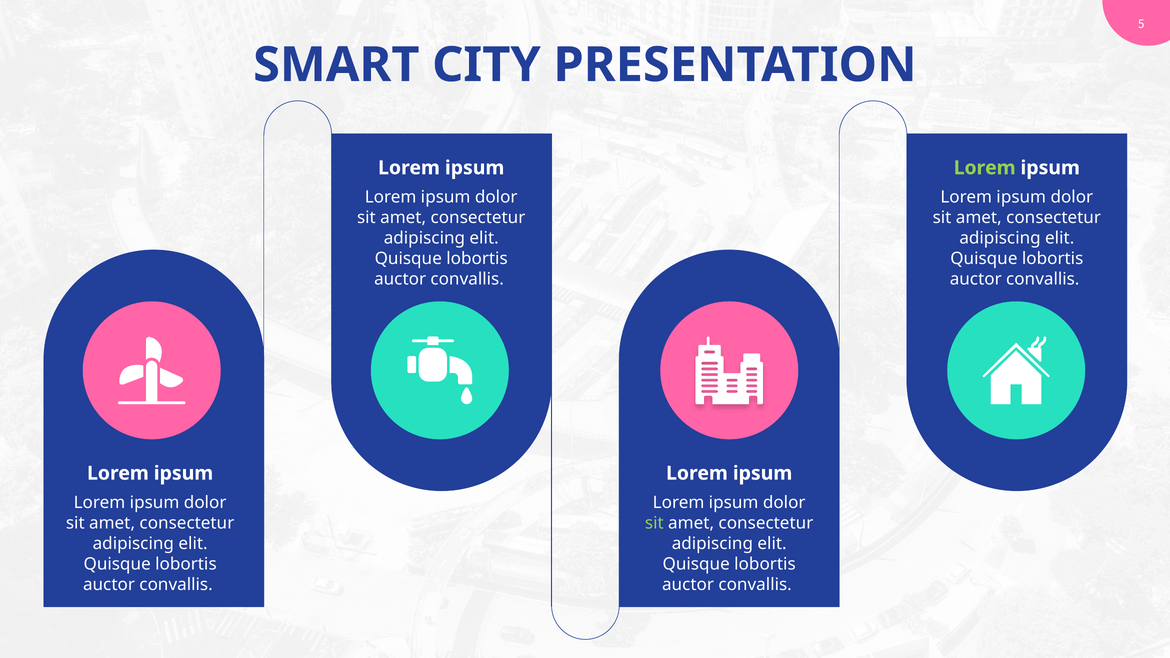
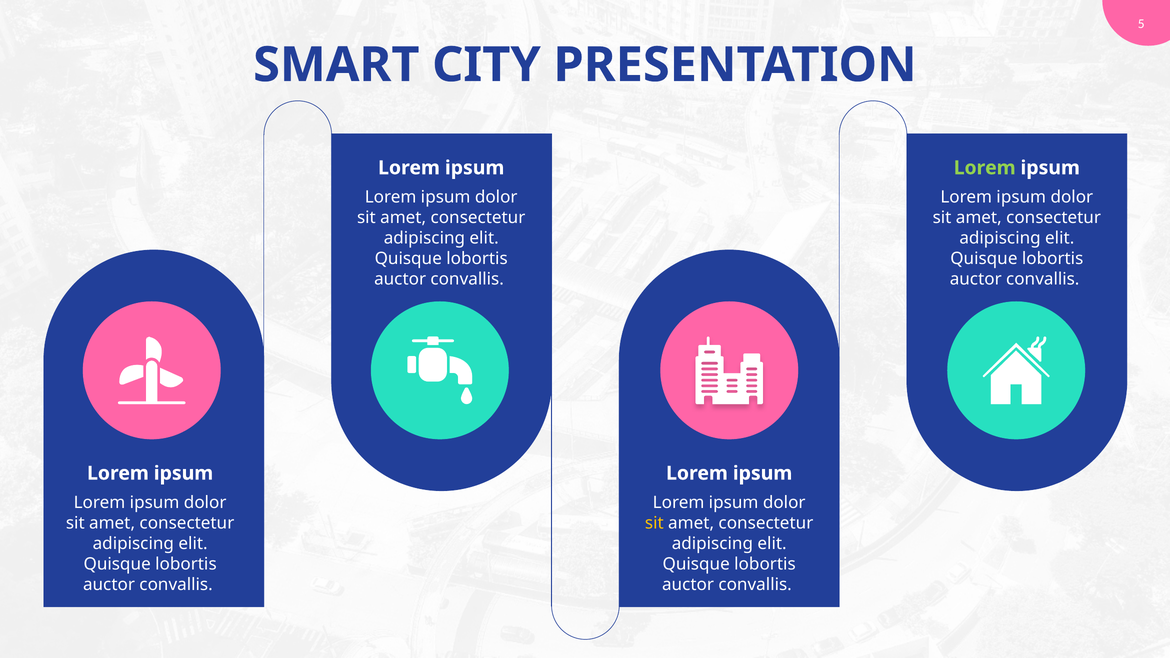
sit at (654, 523) colour: light green -> yellow
